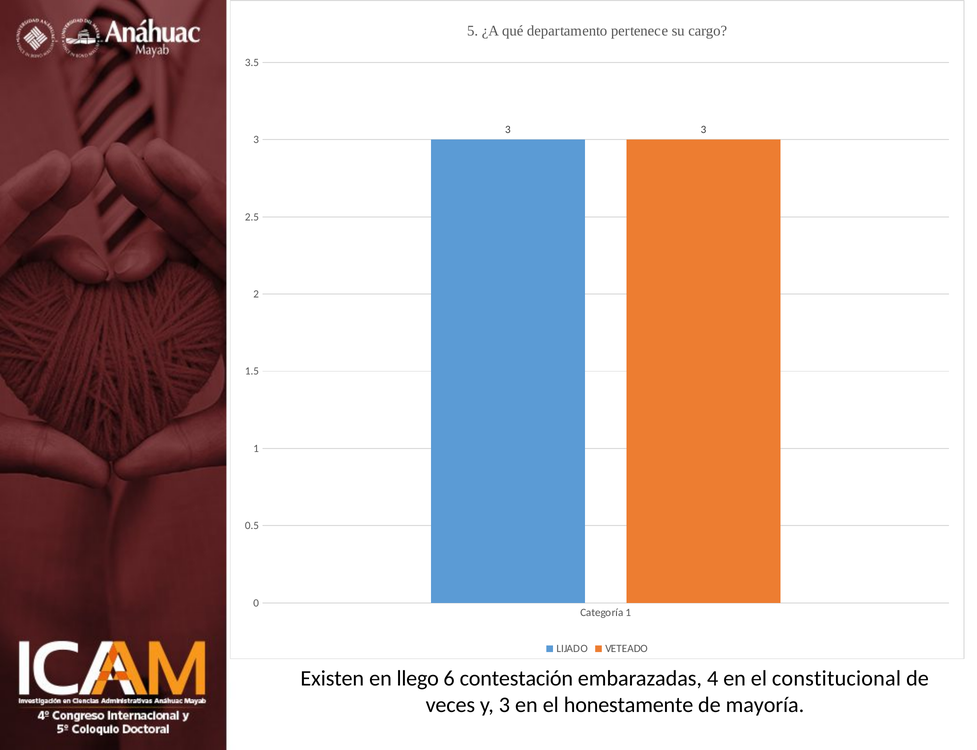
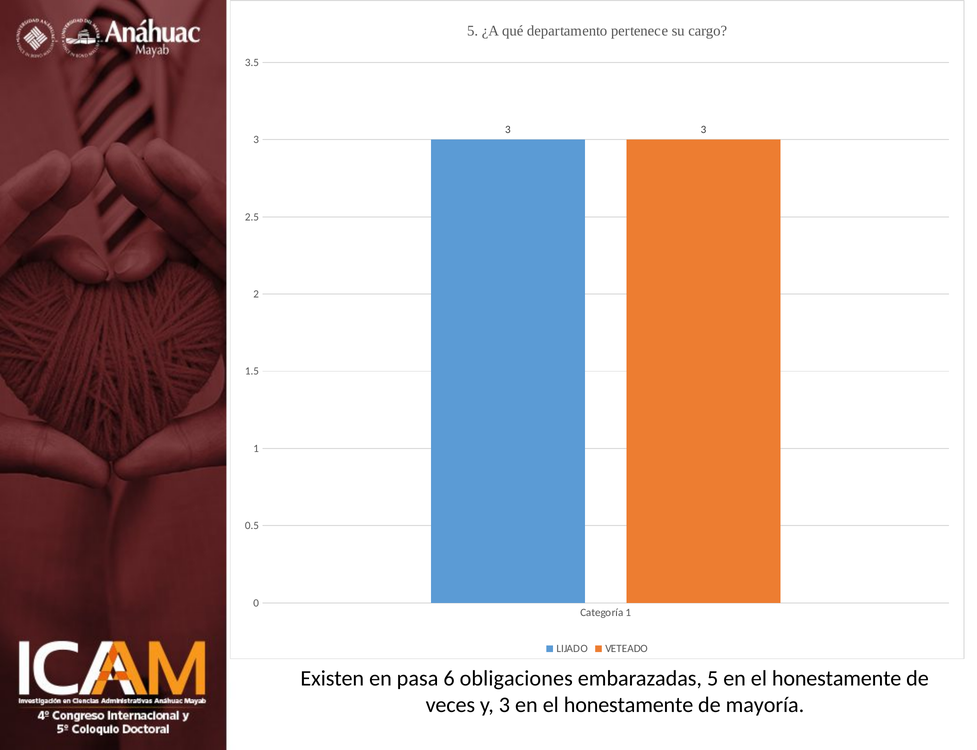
llego: llego -> pasa
contestación: contestación -> obligaciones
embarazadas 4: 4 -> 5
constitucional at (836, 679): constitucional -> honestamente
